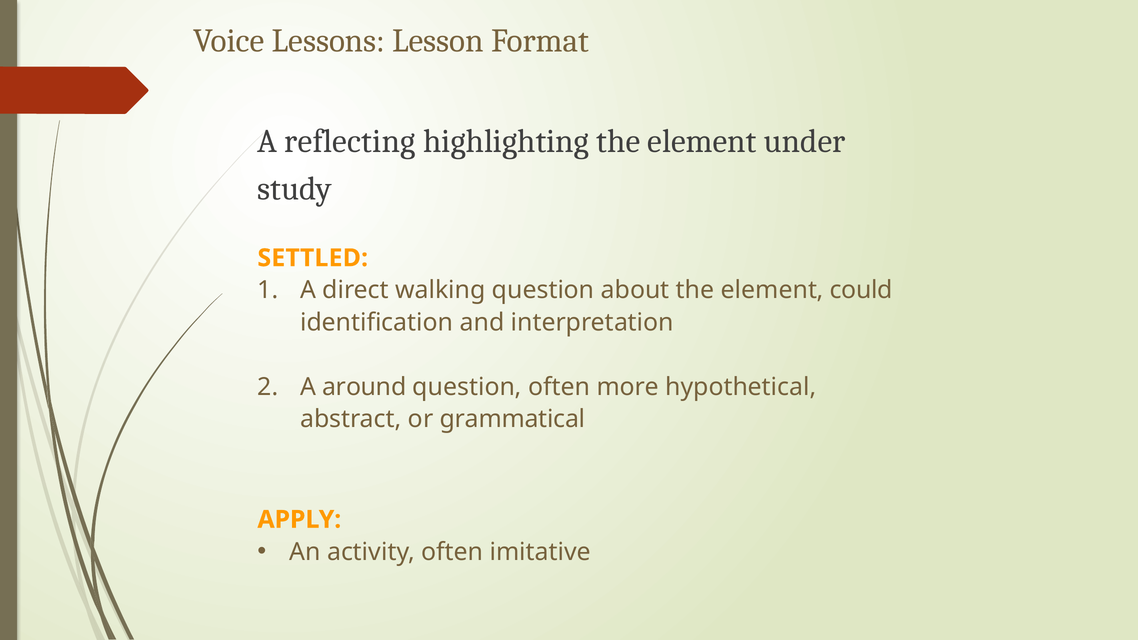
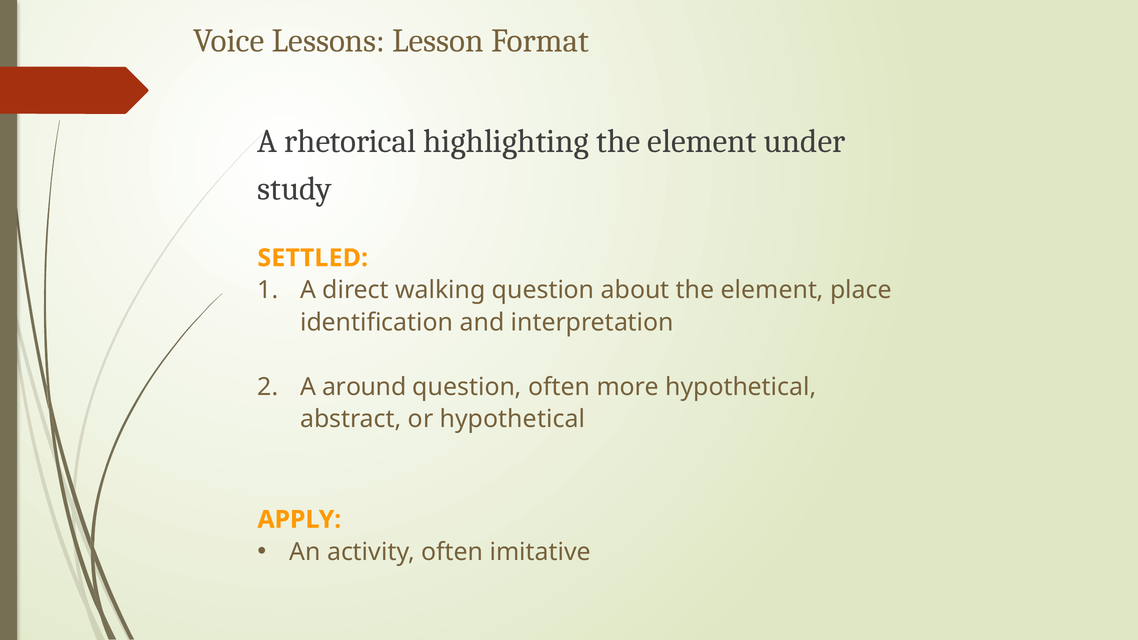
reflecting: reflecting -> rhetorical
could: could -> place
or grammatical: grammatical -> hypothetical
